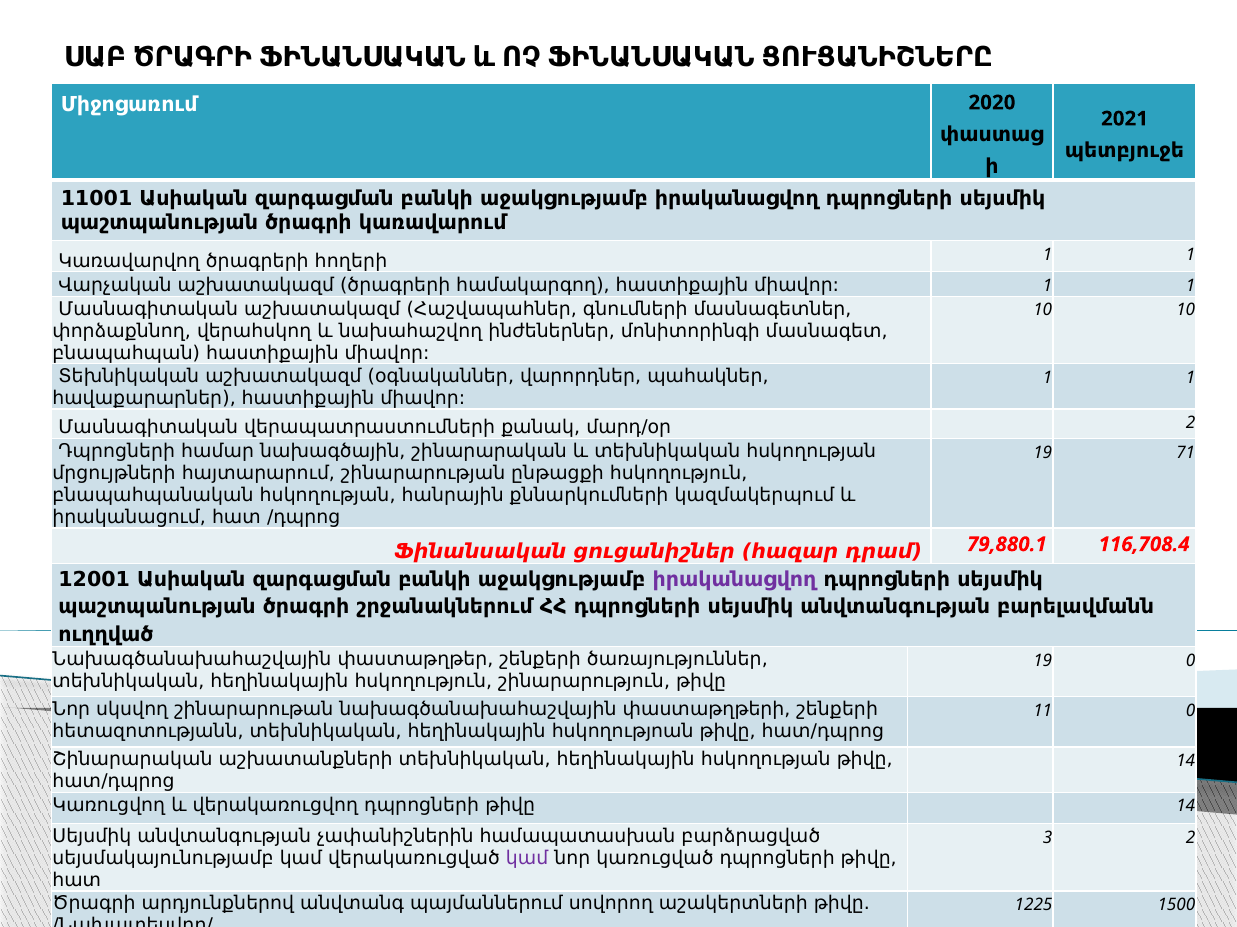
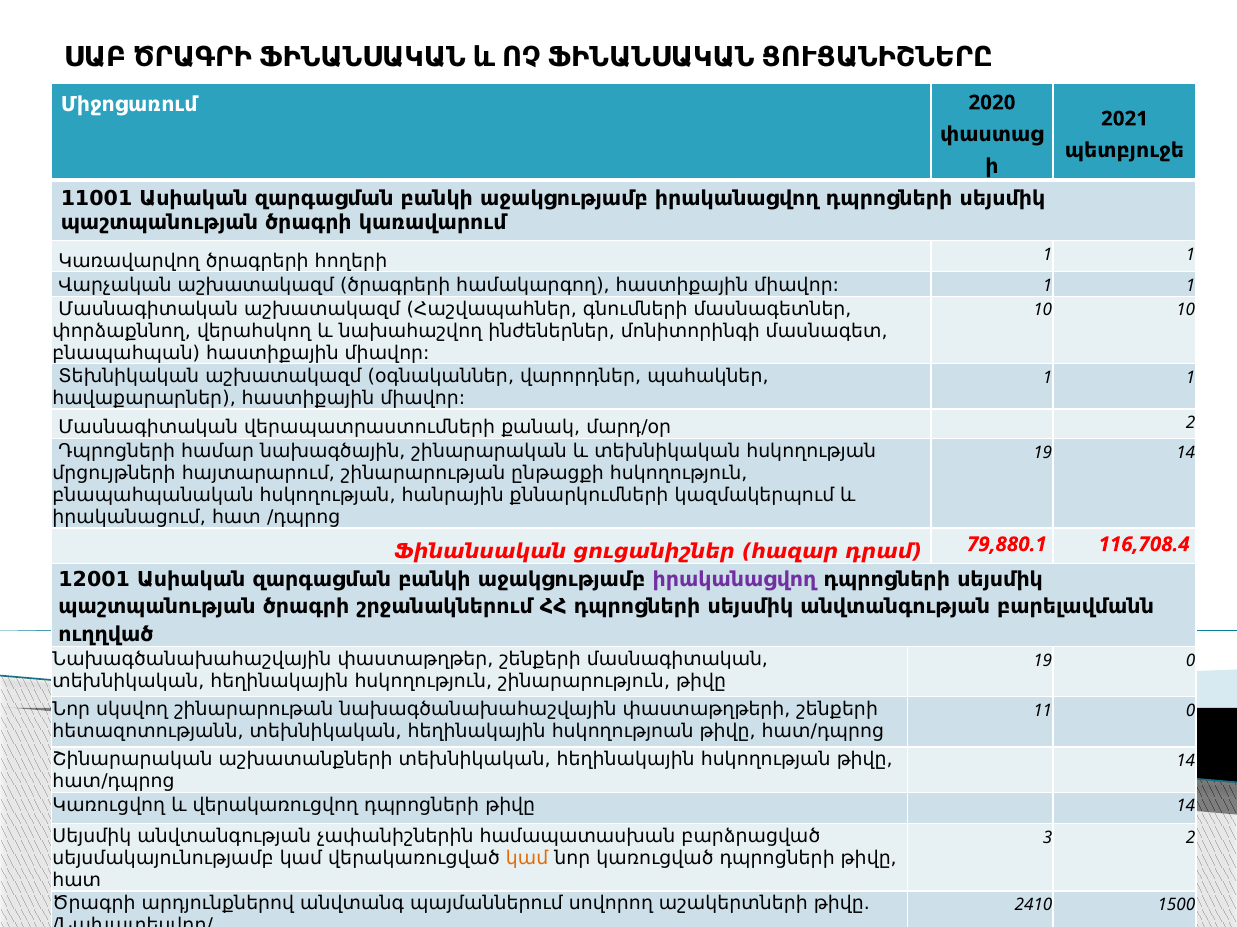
19 71: 71 -> 14
շենքերի ծառայություններ: ծառայություններ -> մասնագիտական
կամ at (527, 859) colour: purple -> orange
1225: 1225 -> 2410
